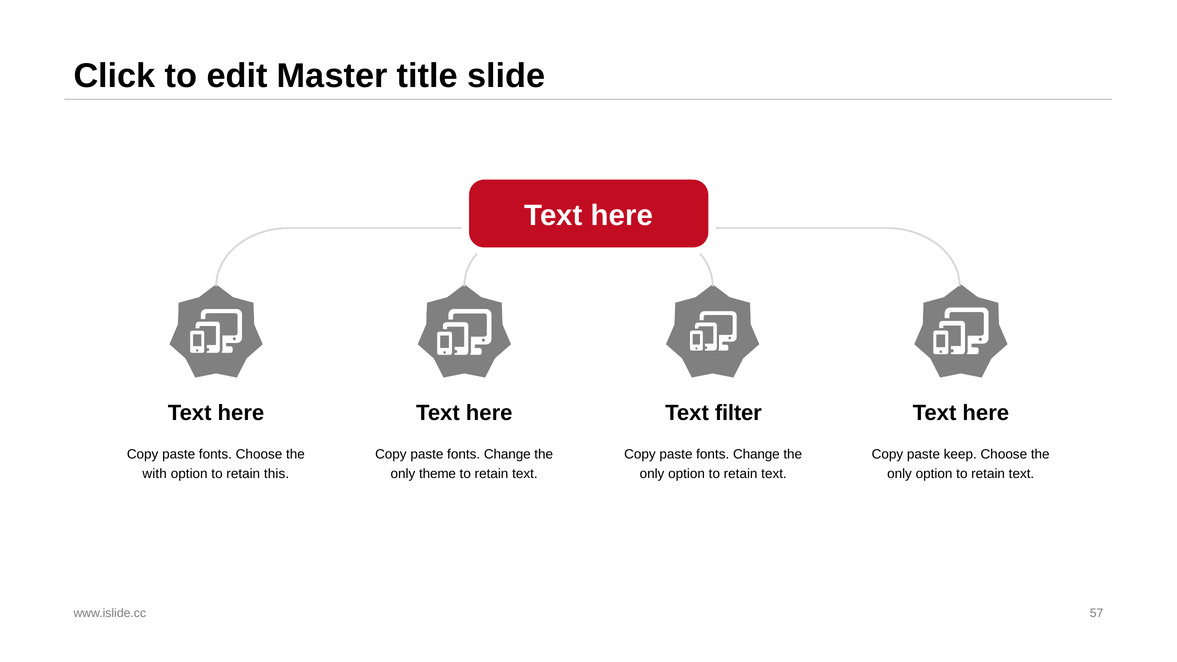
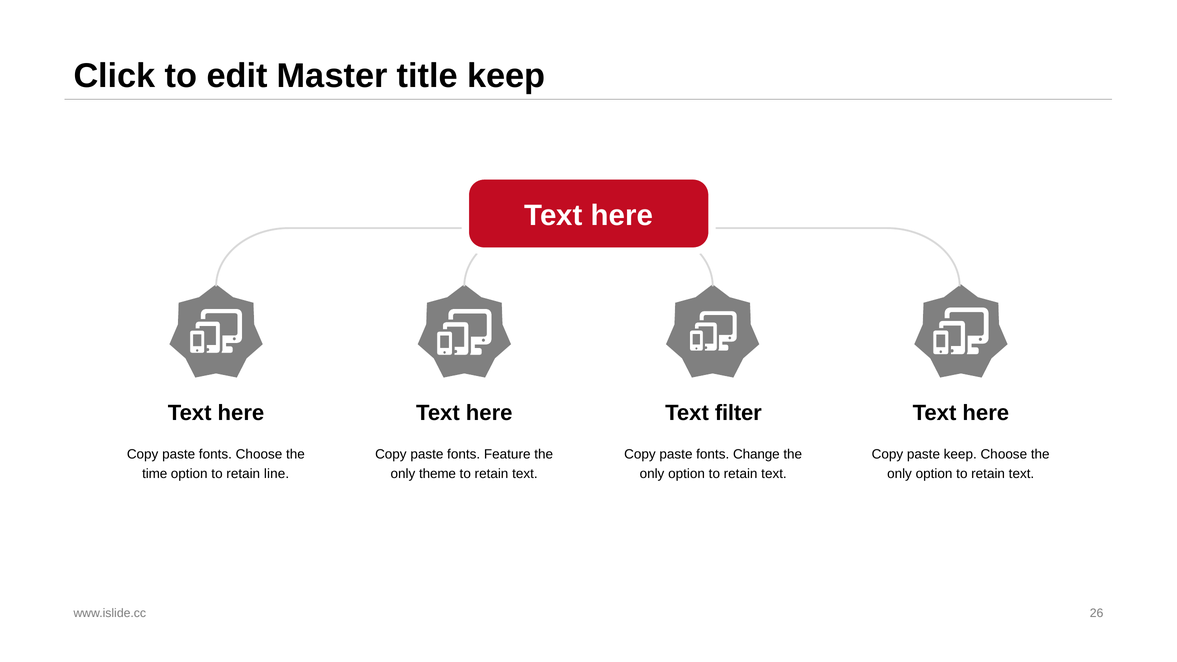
title slide: slide -> keep
Change at (507, 455): Change -> Feature
with: with -> time
this: this -> line
57: 57 -> 26
